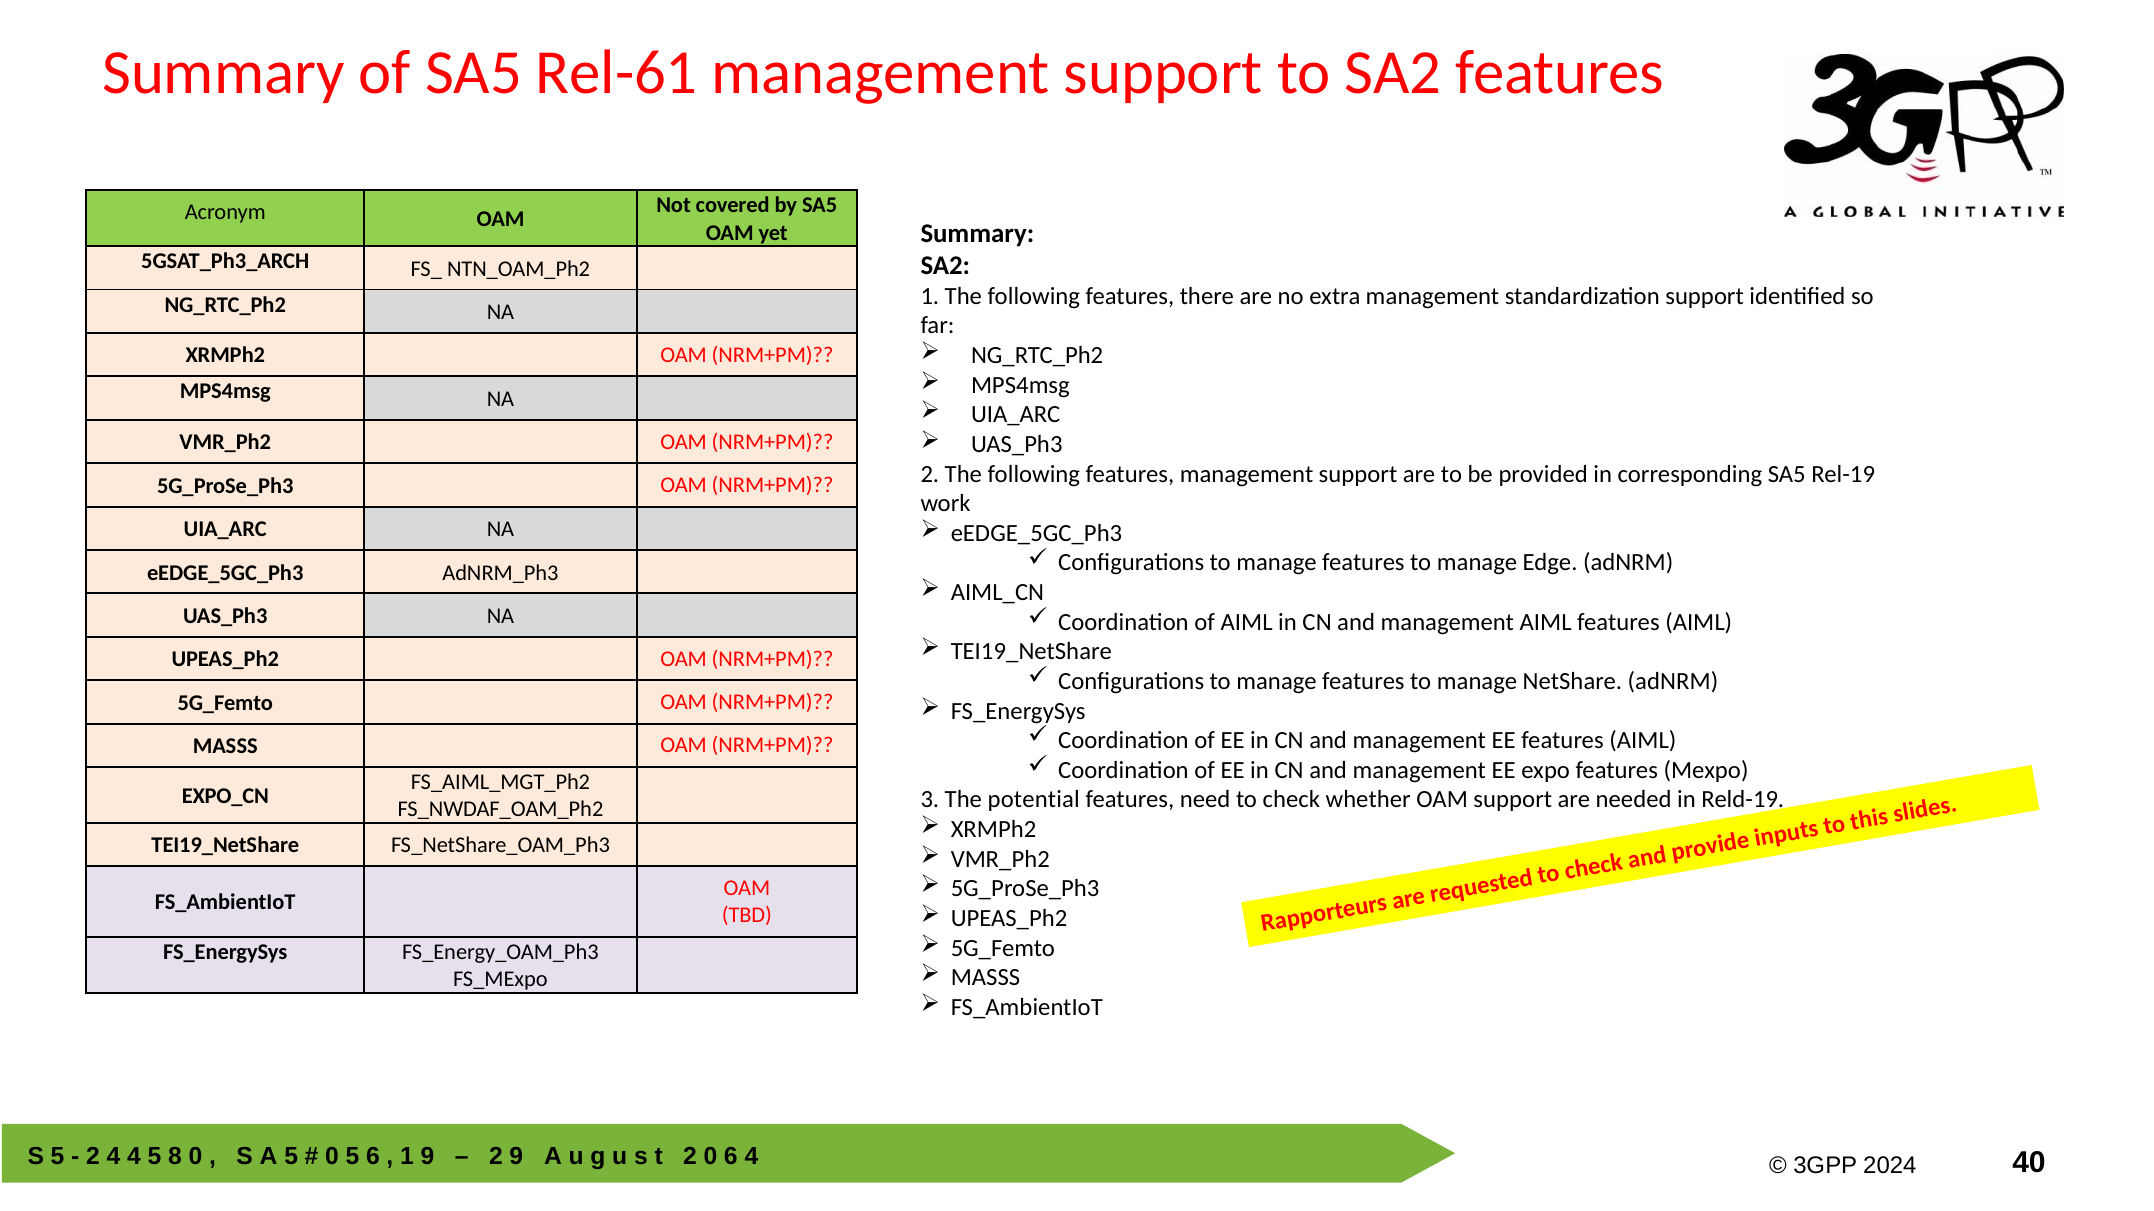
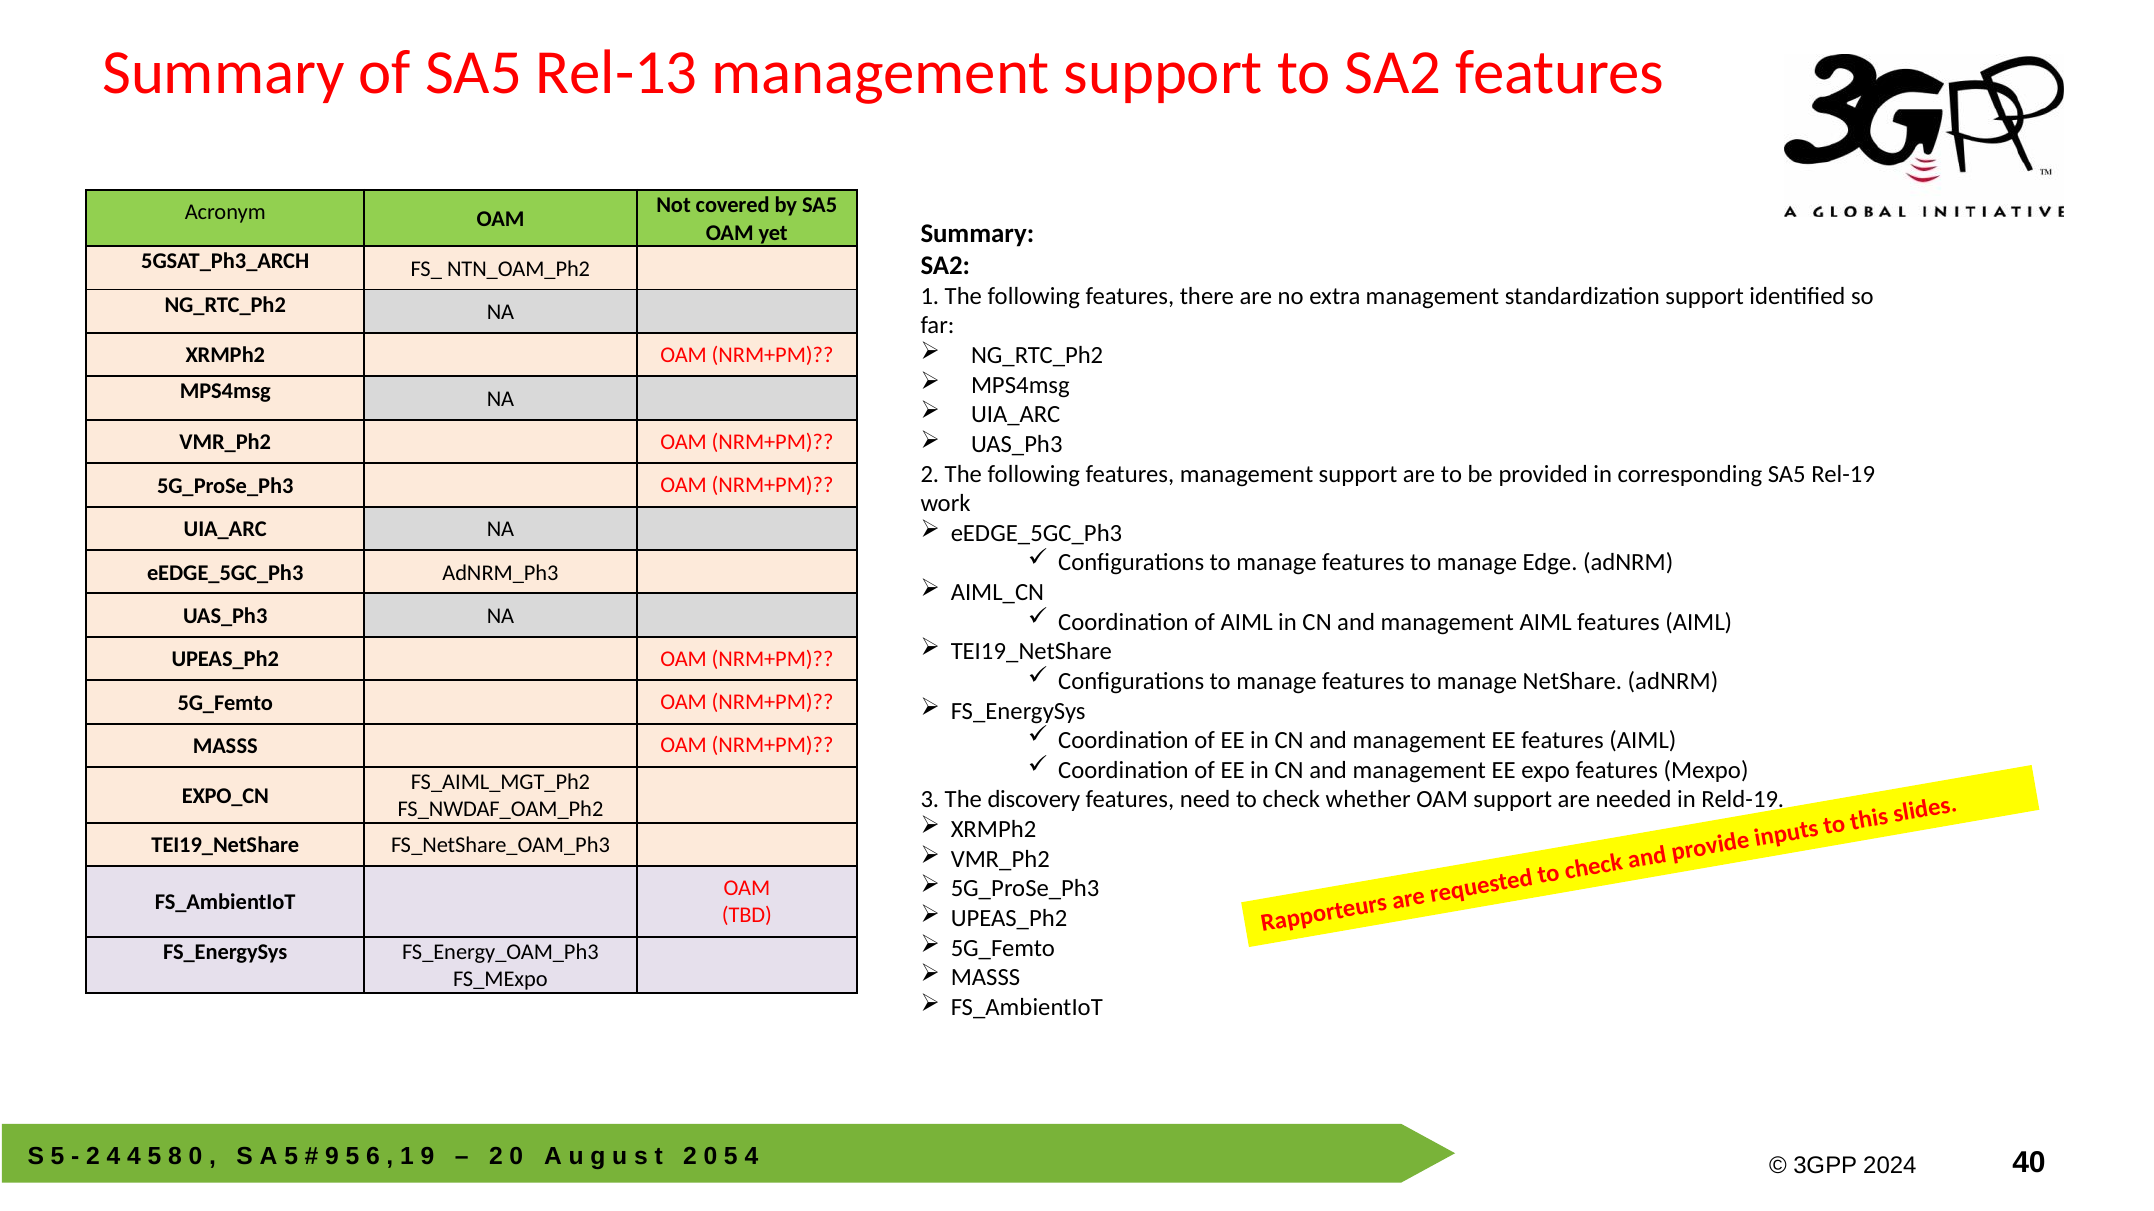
Rel-61: Rel-61 -> Rel-13
potential: potential -> discovery
0 at (332, 1157): 0 -> 9
9 at (516, 1157): 9 -> 0
6 at (731, 1157): 6 -> 5
